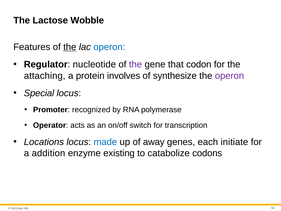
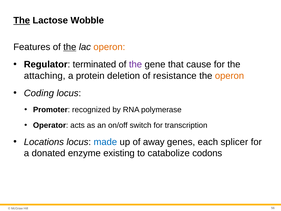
The at (22, 20) underline: none -> present
operon at (109, 47) colour: blue -> orange
nucleotide: nucleotide -> terminated
codon: codon -> cause
involves: involves -> deletion
synthesize: synthesize -> resistance
operon at (229, 76) colour: purple -> orange
Special: Special -> Coding
initiate: initiate -> splicer
addition: addition -> donated
